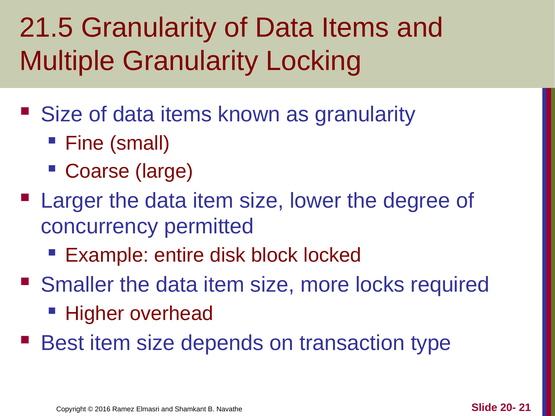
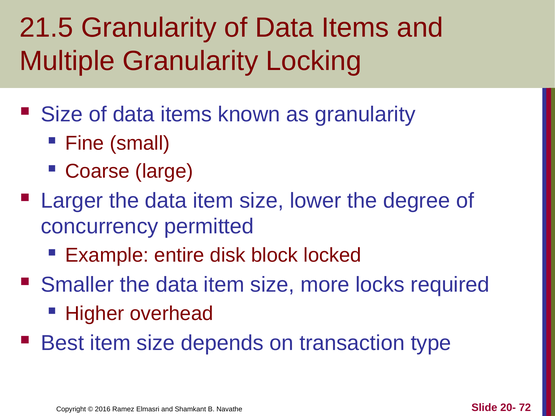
21: 21 -> 72
